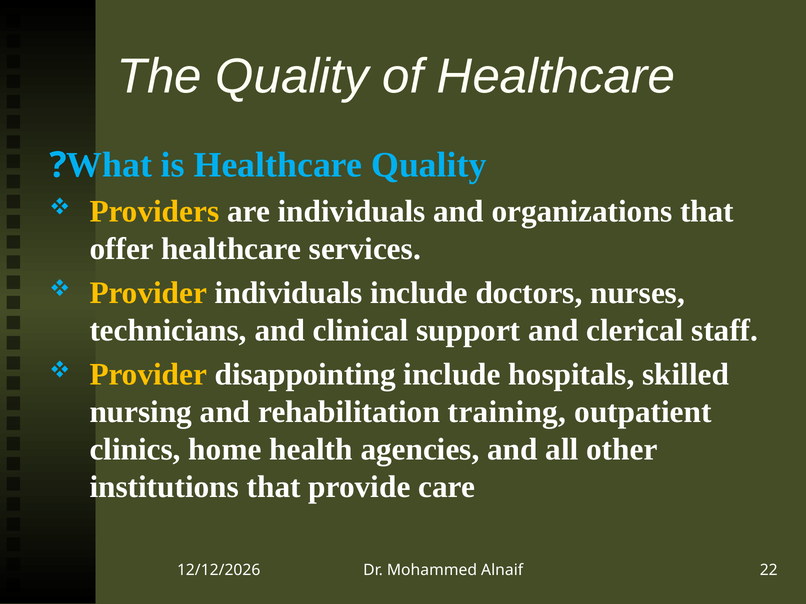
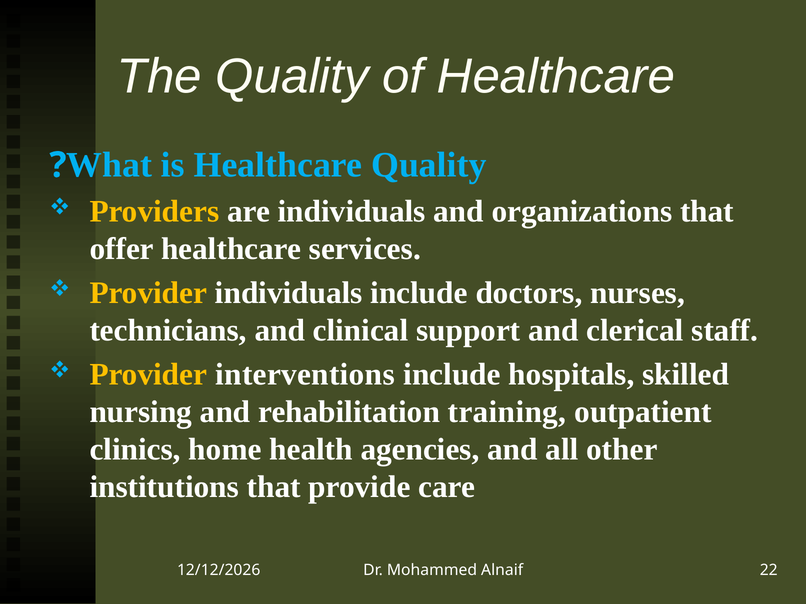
disappointing: disappointing -> interventions
